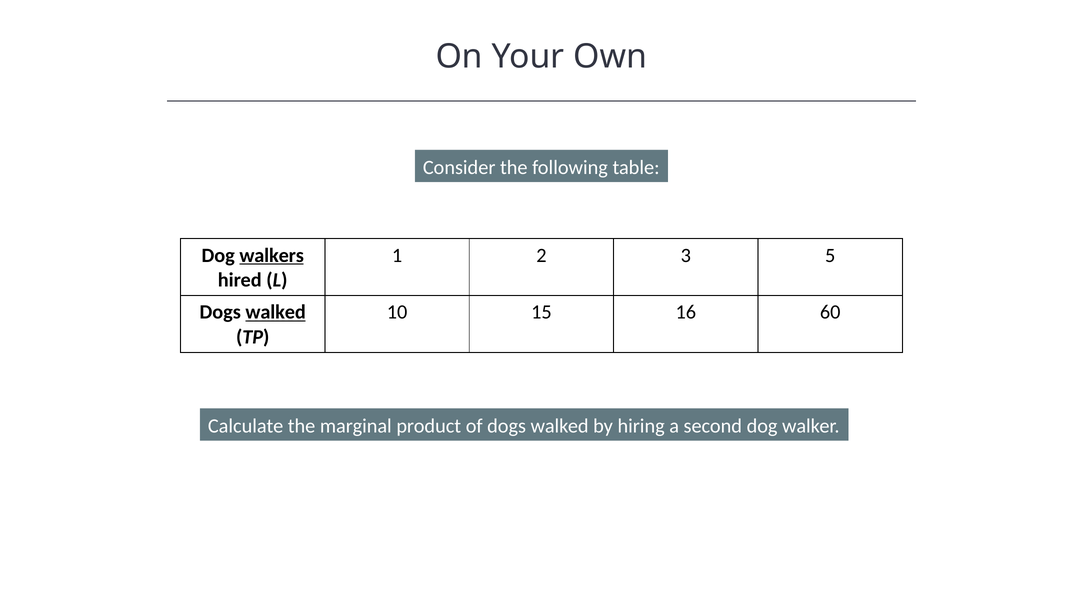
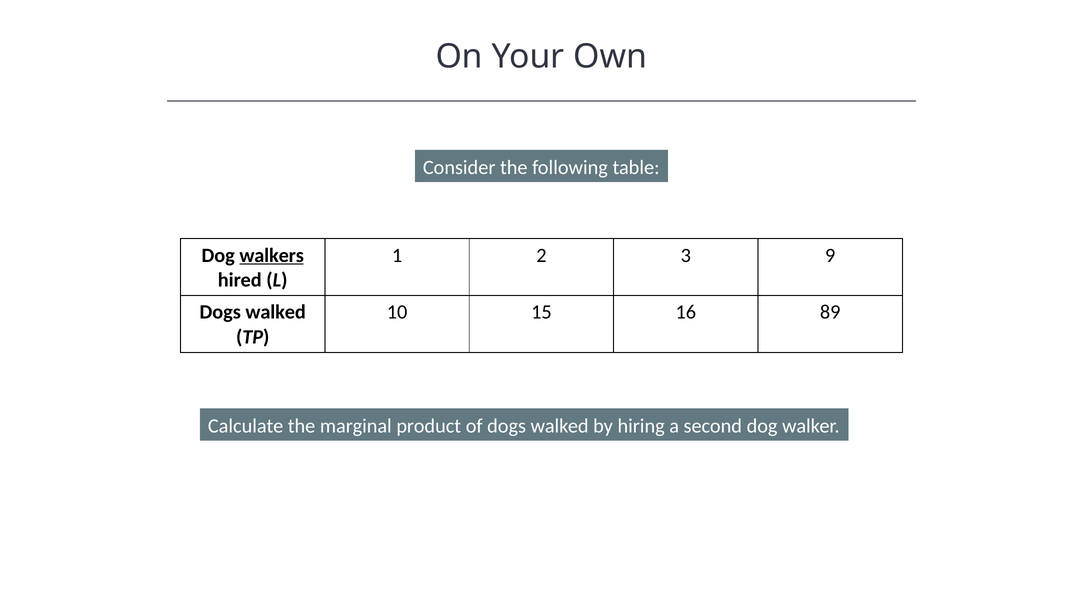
5: 5 -> 9
walked at (276, 312) underline: present -> none
60: 60 -> 89
